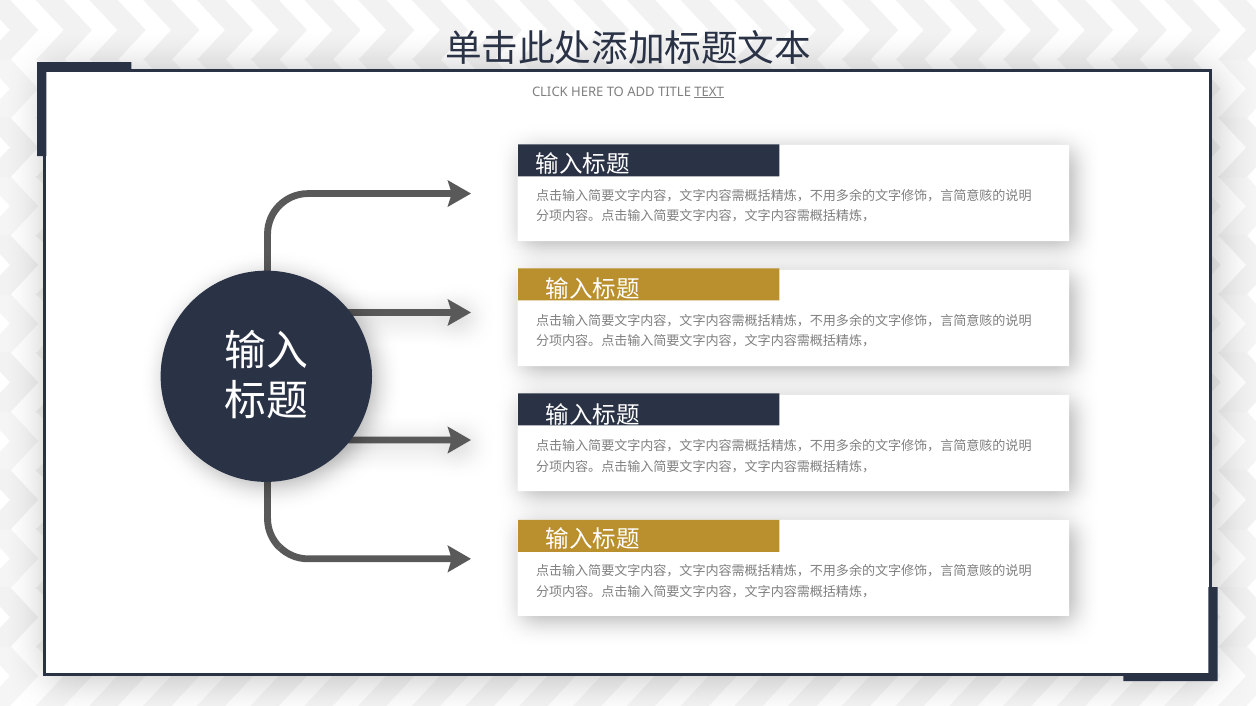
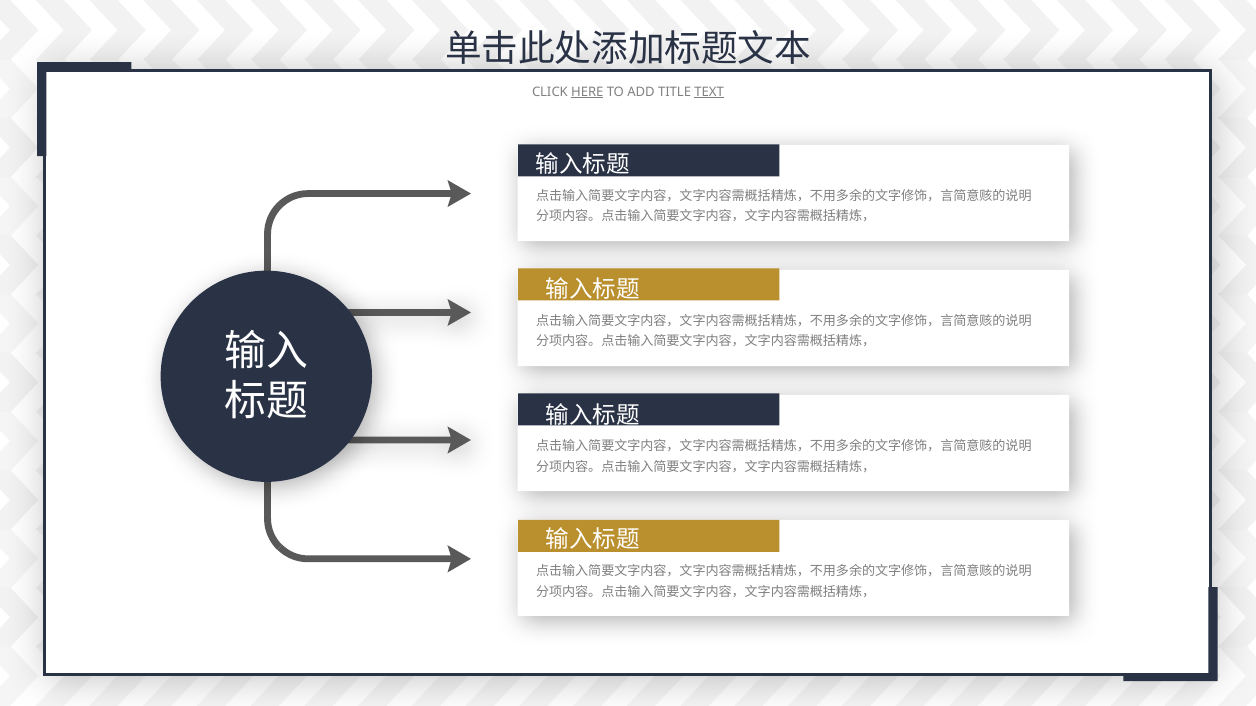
HERE underline: none -> present
